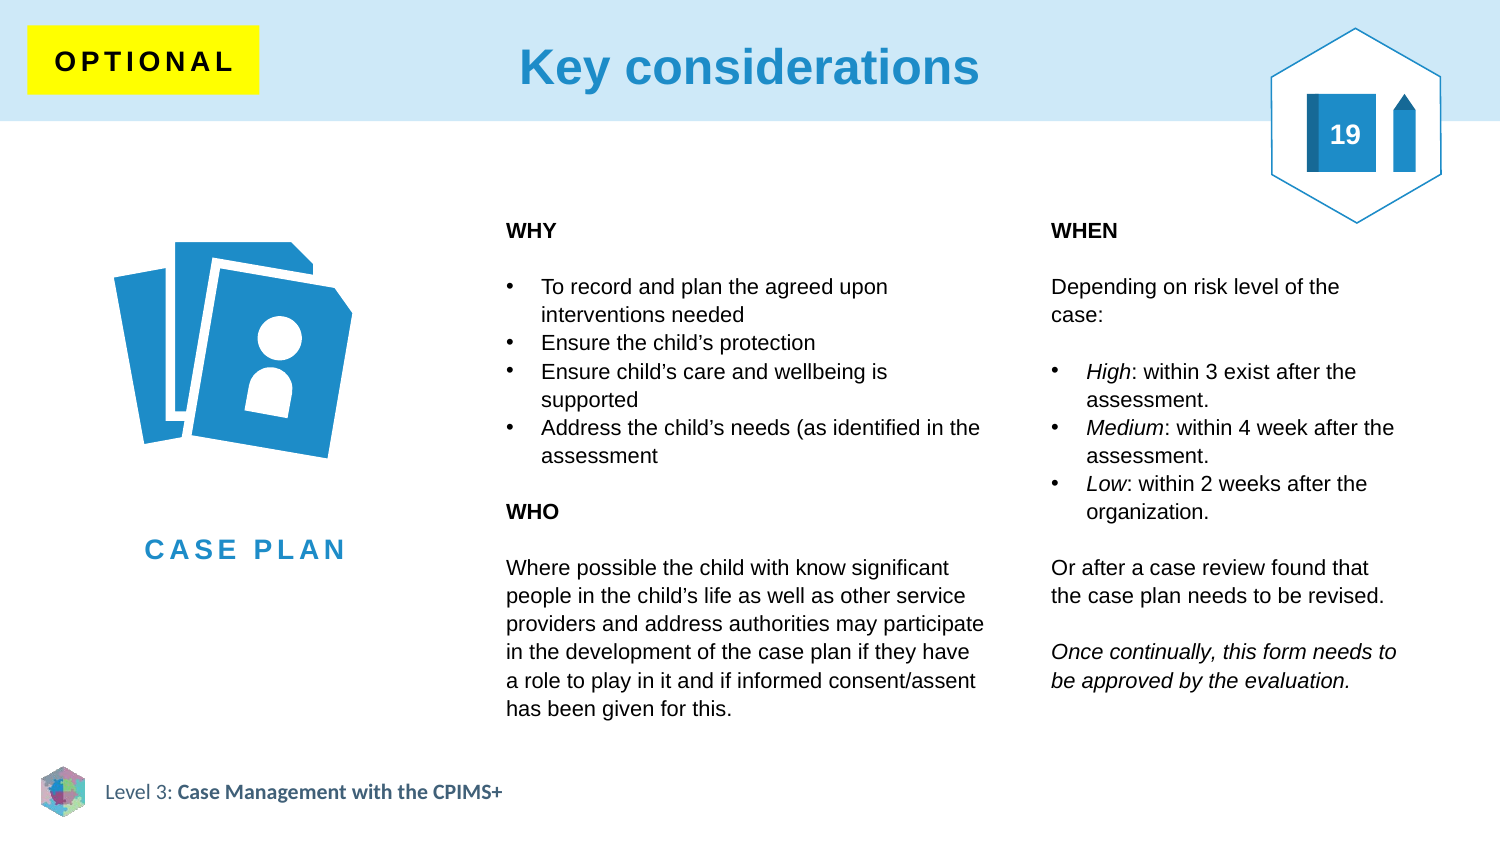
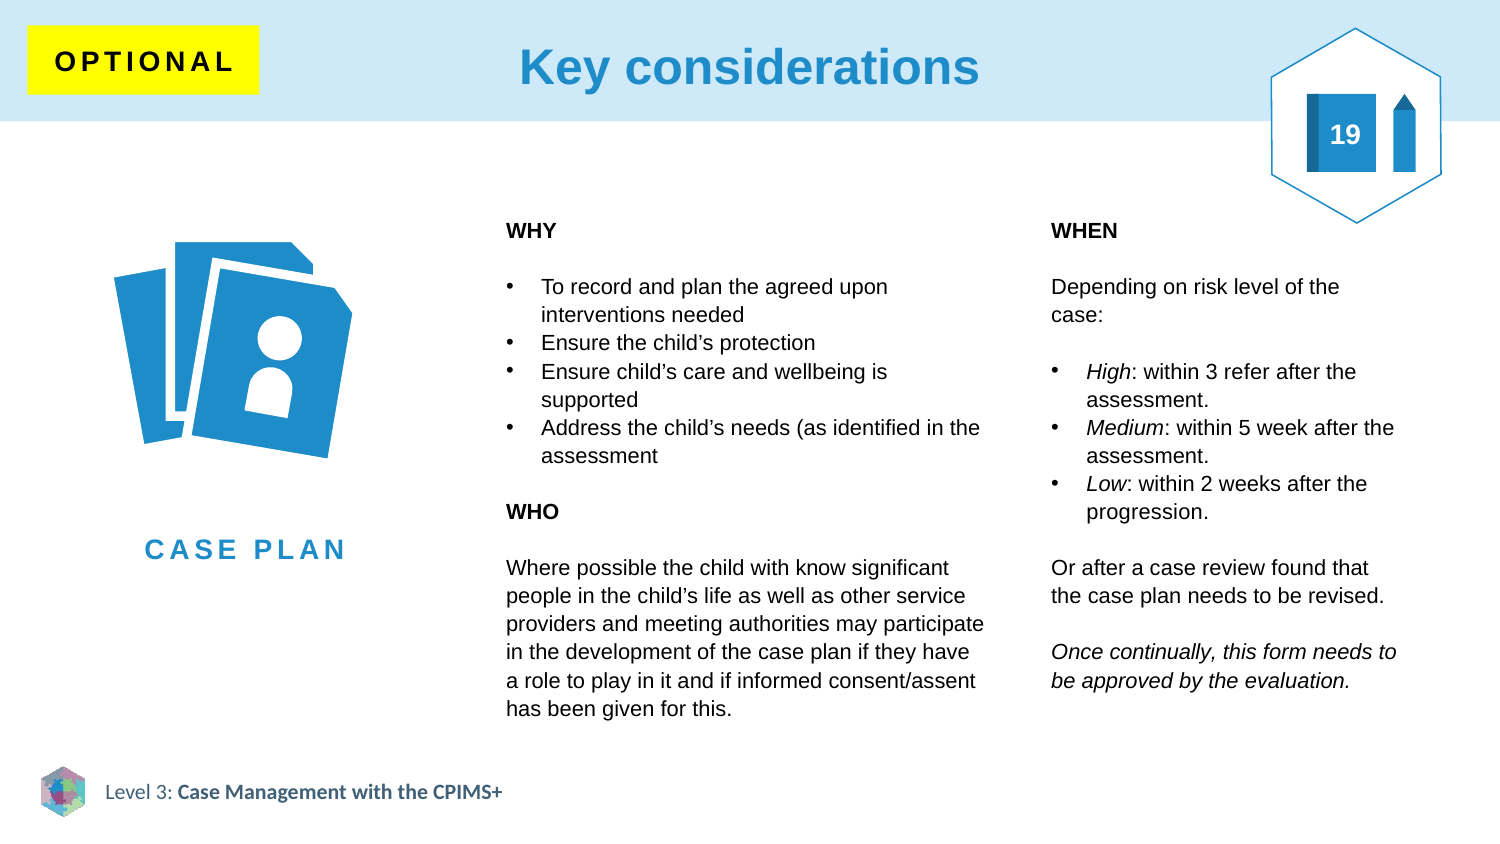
exist: exist -> refer
4: 4 -> 5
organization: organization -> progression
and address: address -> meeting
